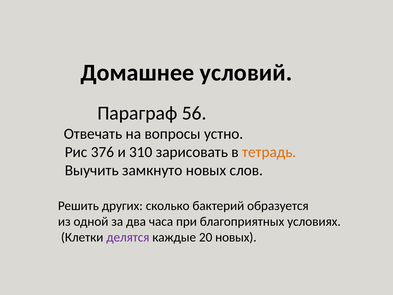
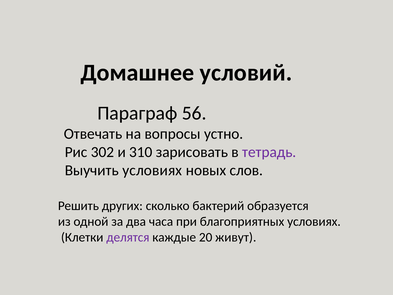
376: 376 -> 302
тетрадь colour: orange -> purple
Выучить замкнуто: замкнуто -> условиях
20 новых: новых -> живут
